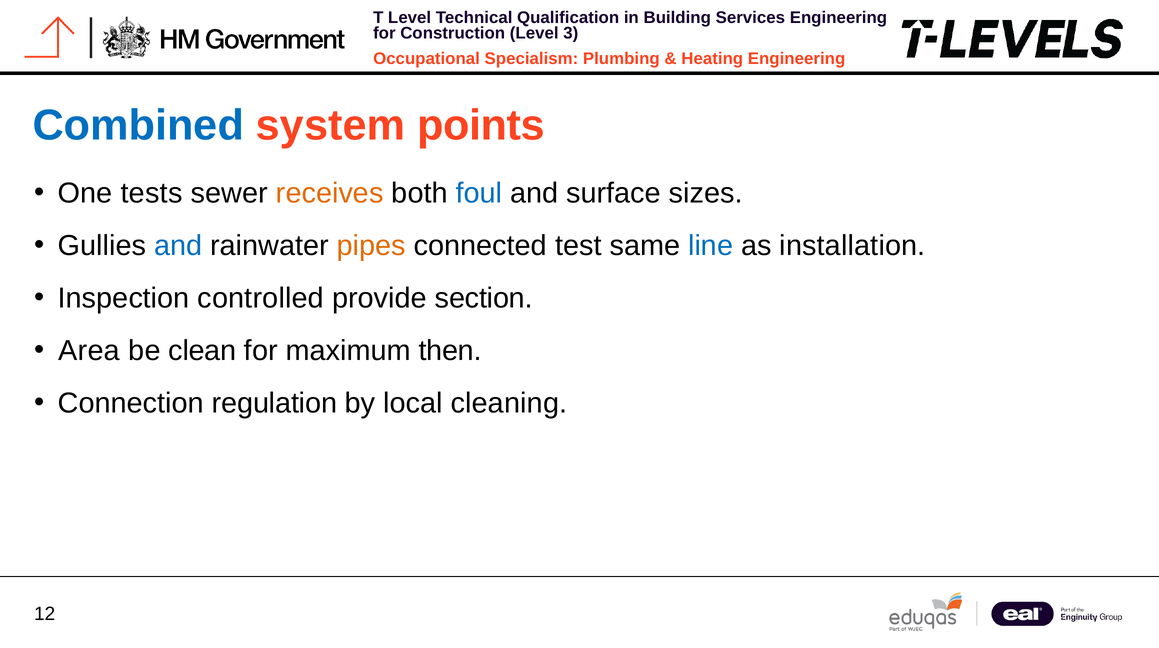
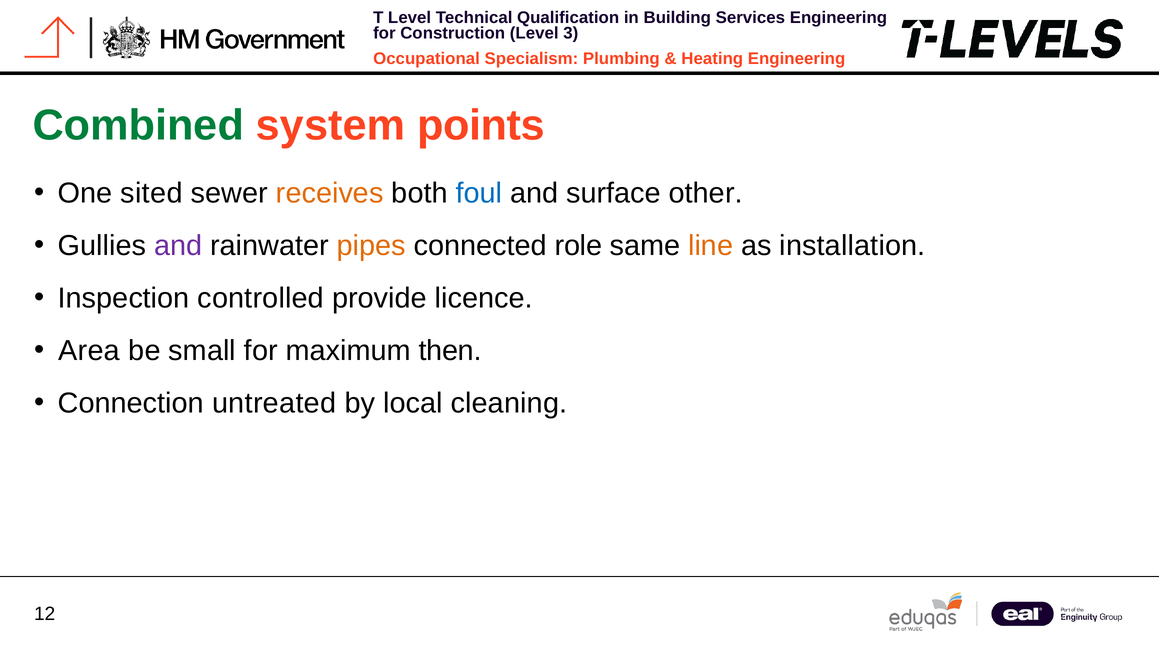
Combined colour: blue -> green
tests: tests -> sited
sizes: sizes -> other
and at (178, 246) colour: blue -> purple
test: test -> role
line colour: blue -> orange
section: section -> licence
clean: clean -> small
regulation: regulation -> untreated
